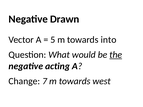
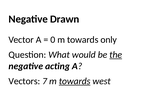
5: 5 -> 0
into: into -> only
Change: Change -> Vectors
towards at (75, 81) underline: none -> present
